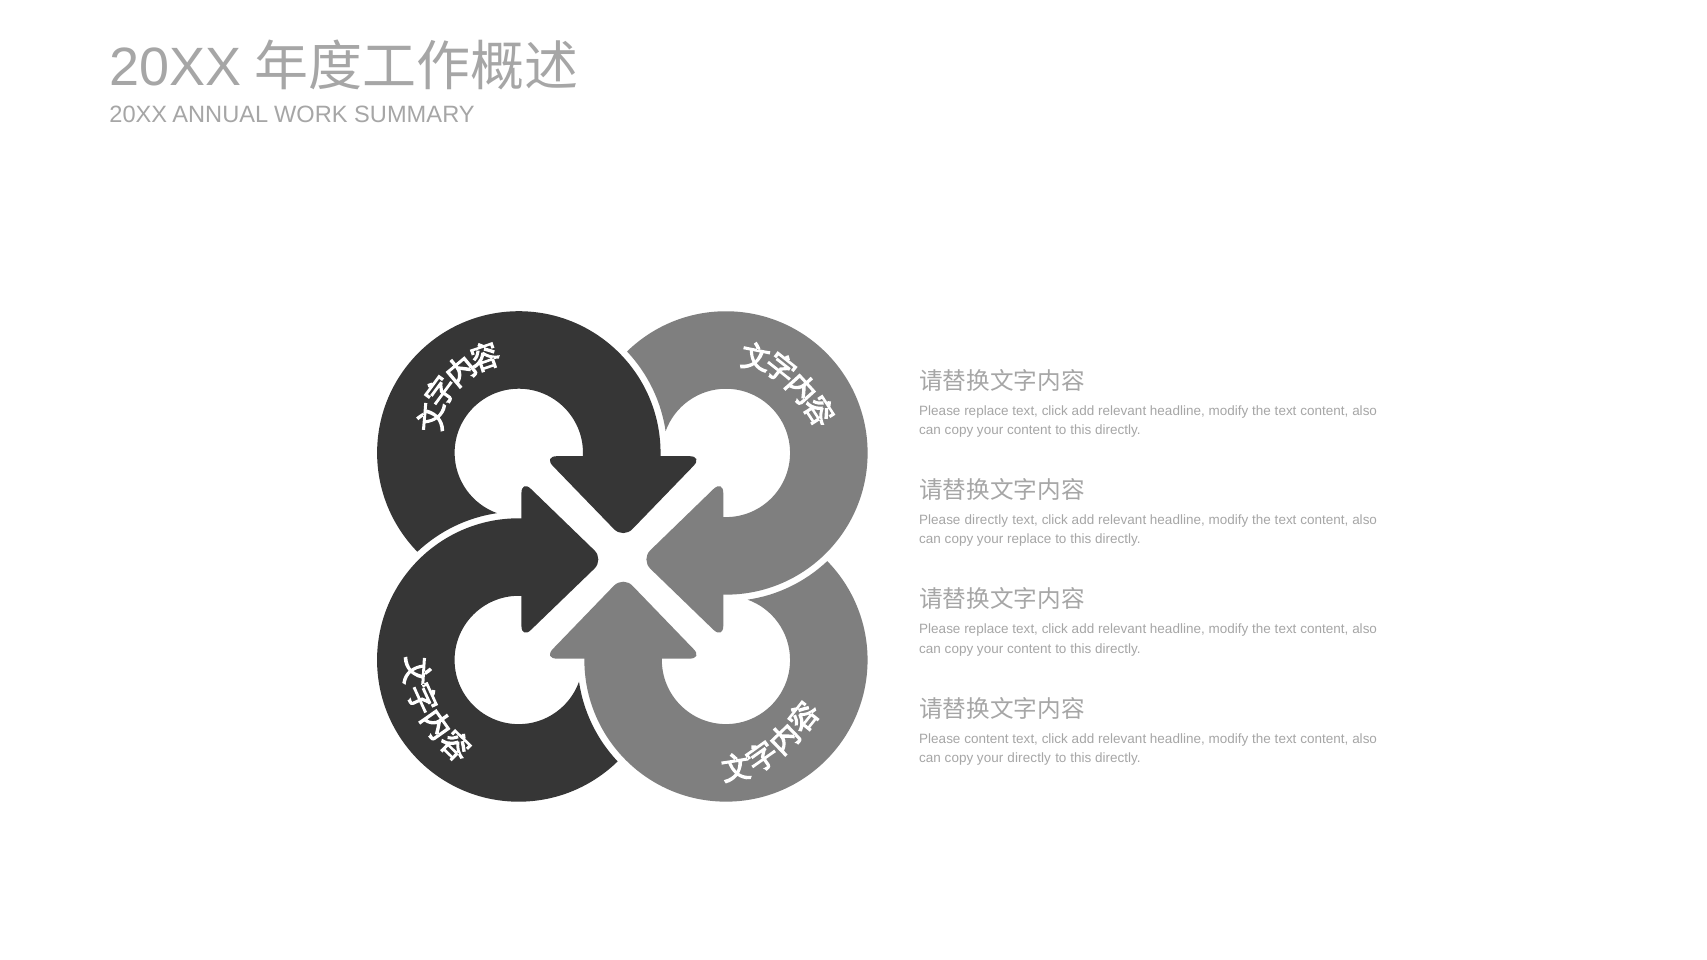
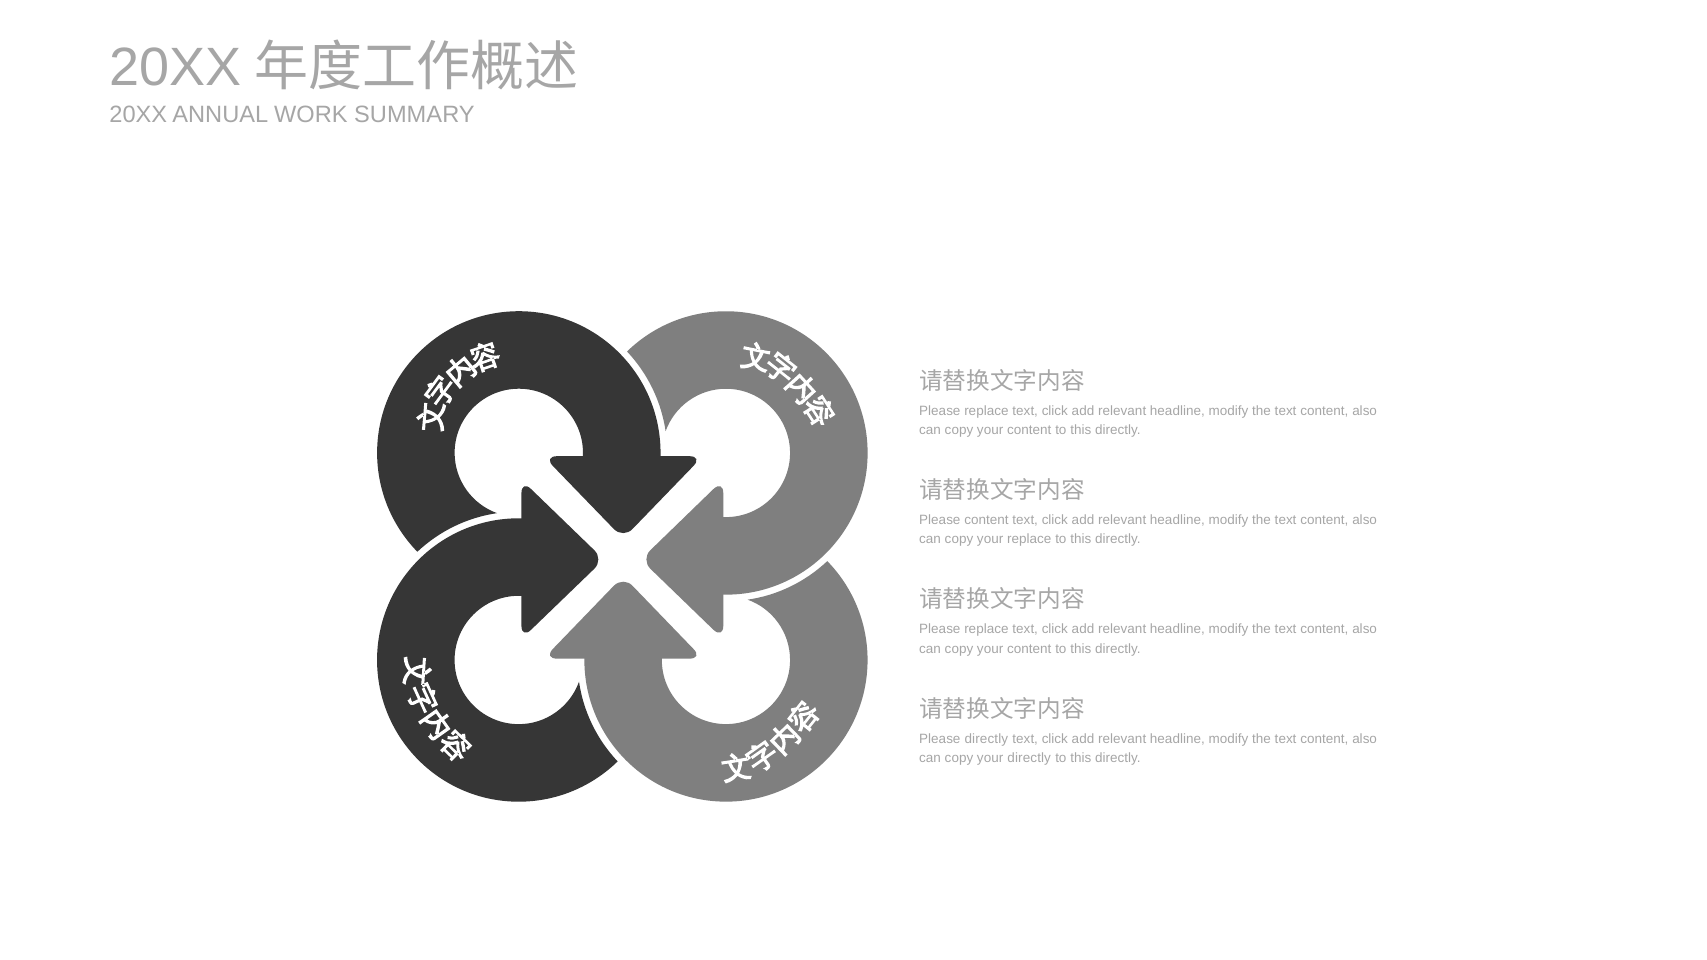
Please directly: directly -> content
Please content: content -> directly
